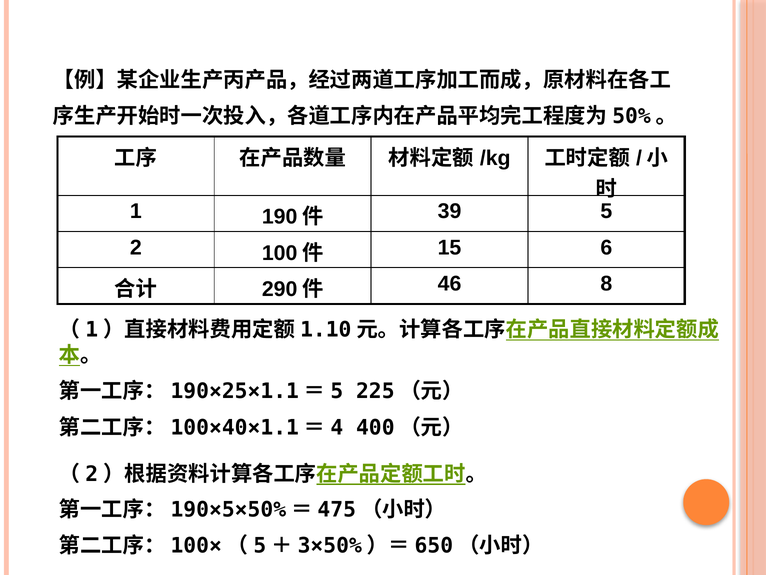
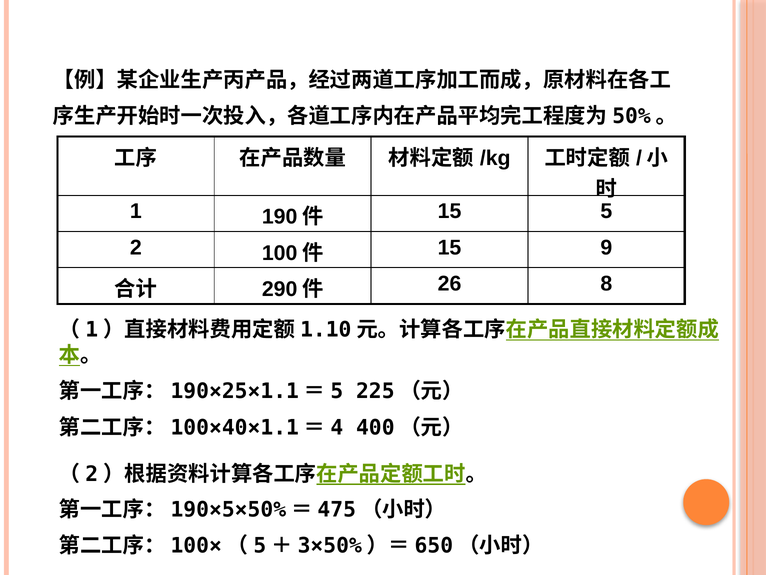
39 at (450, 211): 39 -> 15
6: 6 -> 9
46: 46 -> 26
